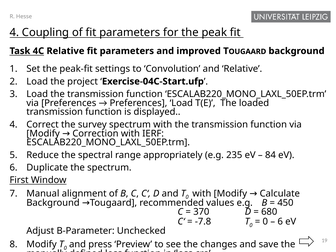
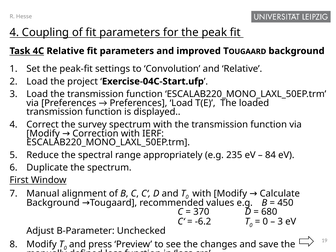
-7.8: -7.8 -> -6.2
6 at (280, 222): 6 -> 3
